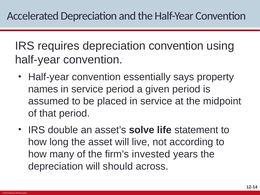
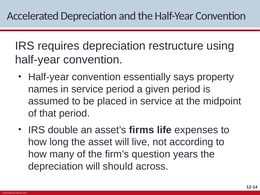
depreciation convention: convention -> restructure
solve: solve -> firms
statement: statement -> expenses
invested: invested -> question
